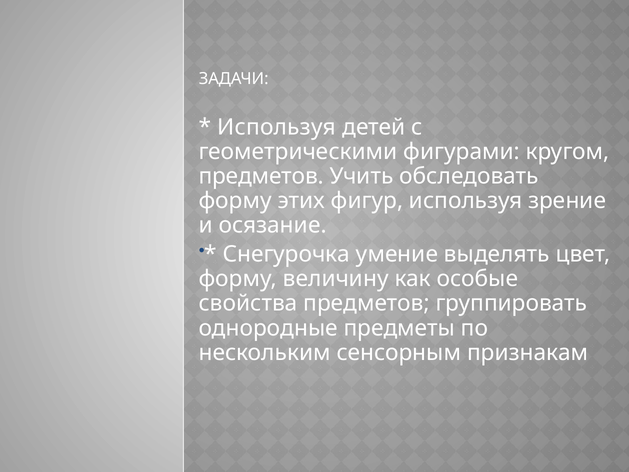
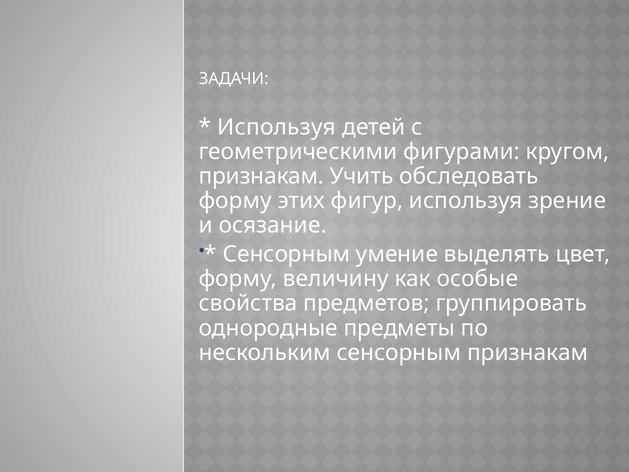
предметов at (261, 176): предметов -> признакам
Снегурочка at (286, 254): Снегурочка -> Сенсорным
